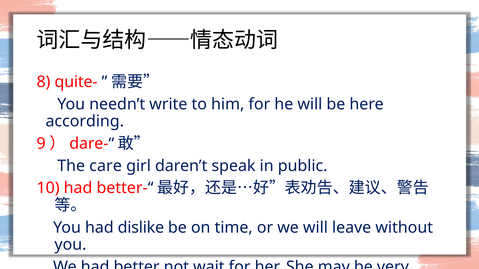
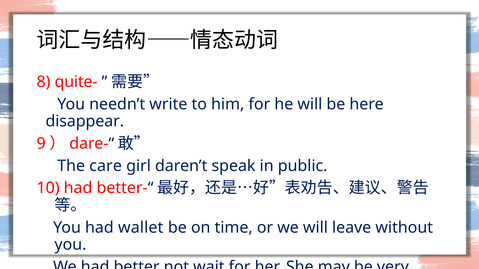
according: according -> disappear
dislike: dislike -> wallet
